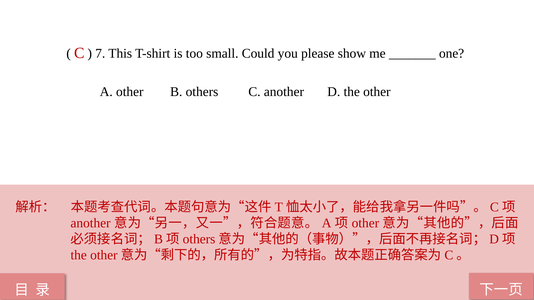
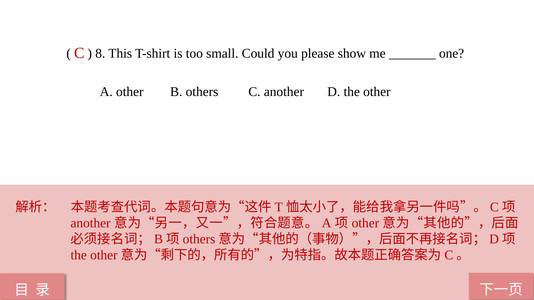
7: 7 -> 8
